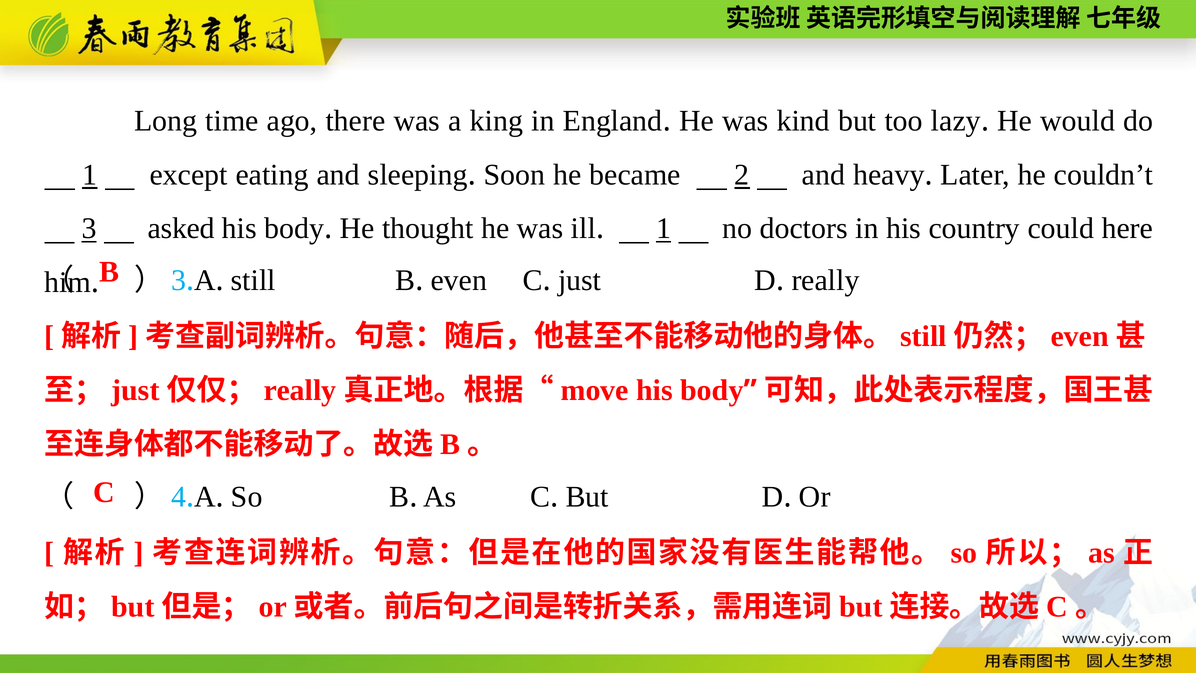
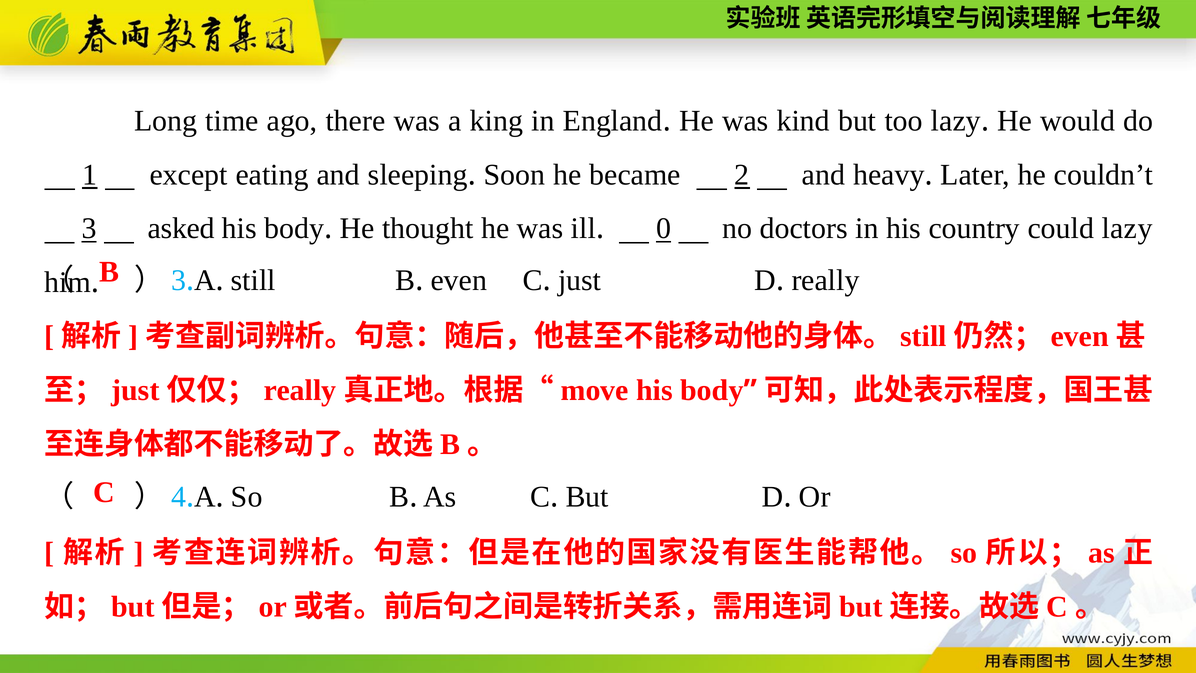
1 at (664, 229): 1 -> 0
could here: here -> lazy
